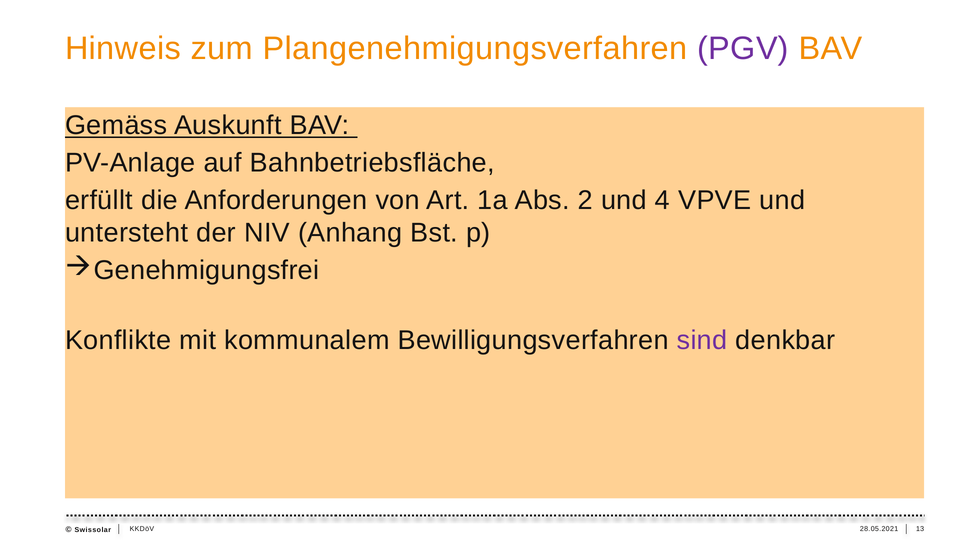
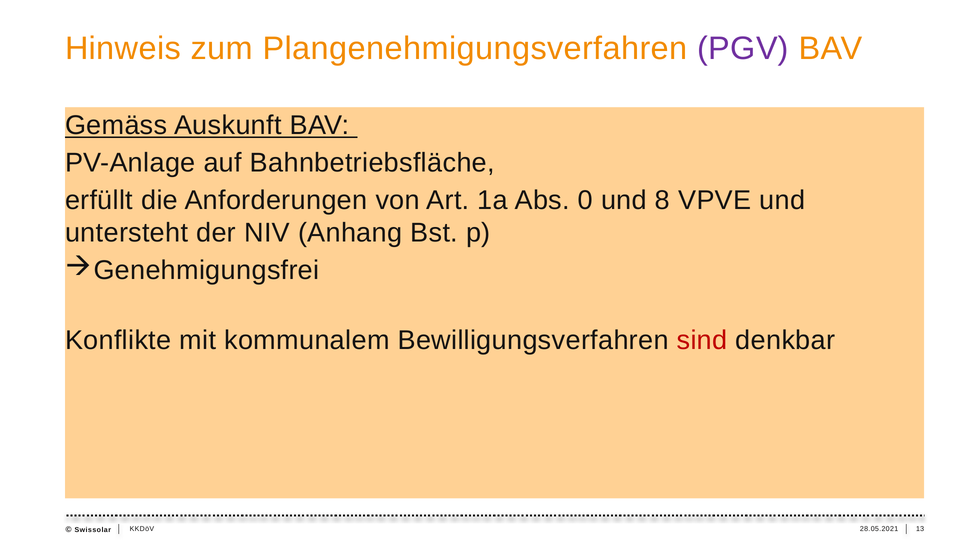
2: 2 -> 0
4: 4 -> 8
sind colour: purple -> red
